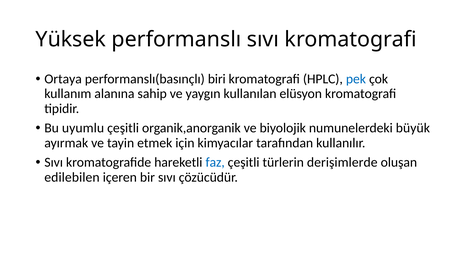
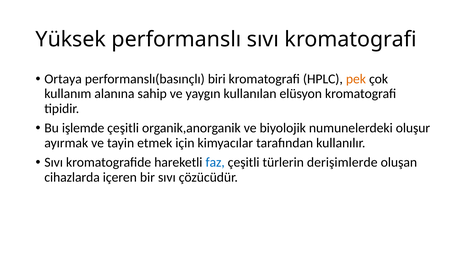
pek colour: blue -> orange
uyumlu: uyumlu -> işlemde
büyük: büyük -> oluşur
edilebilen: edilebilen -> cihazlarda
